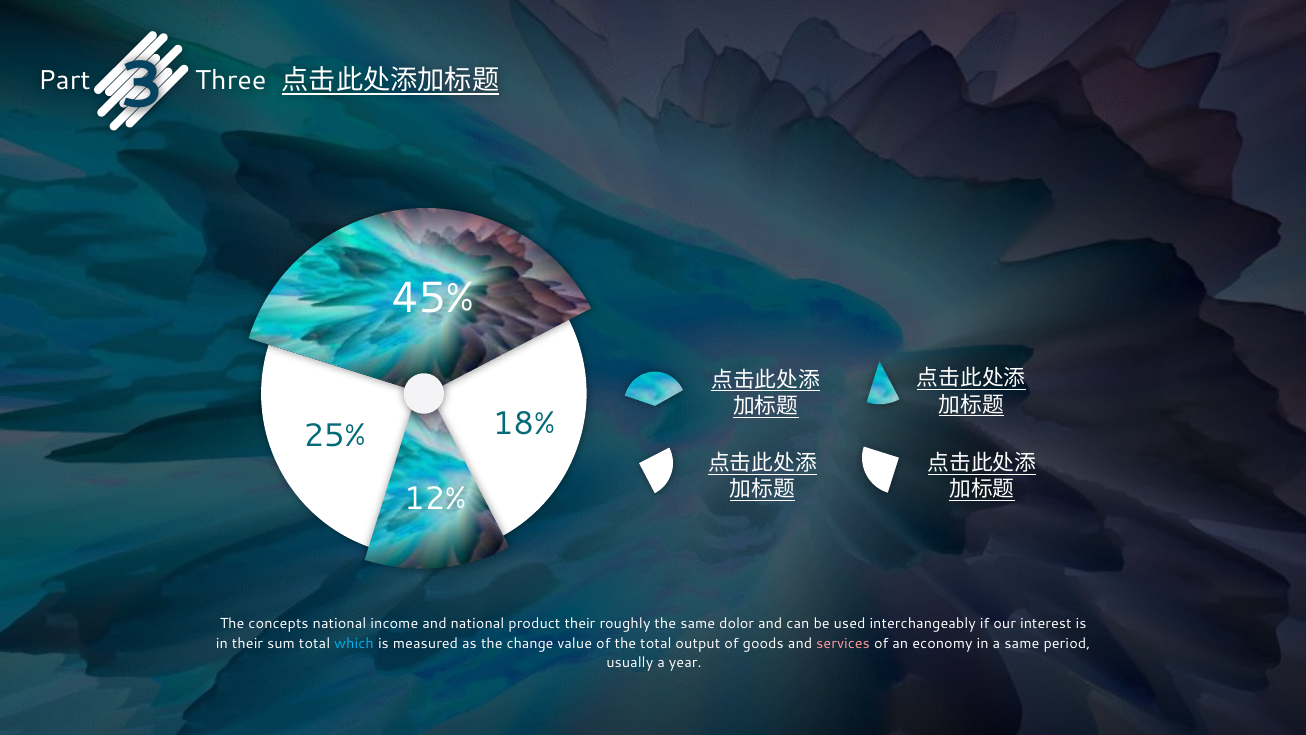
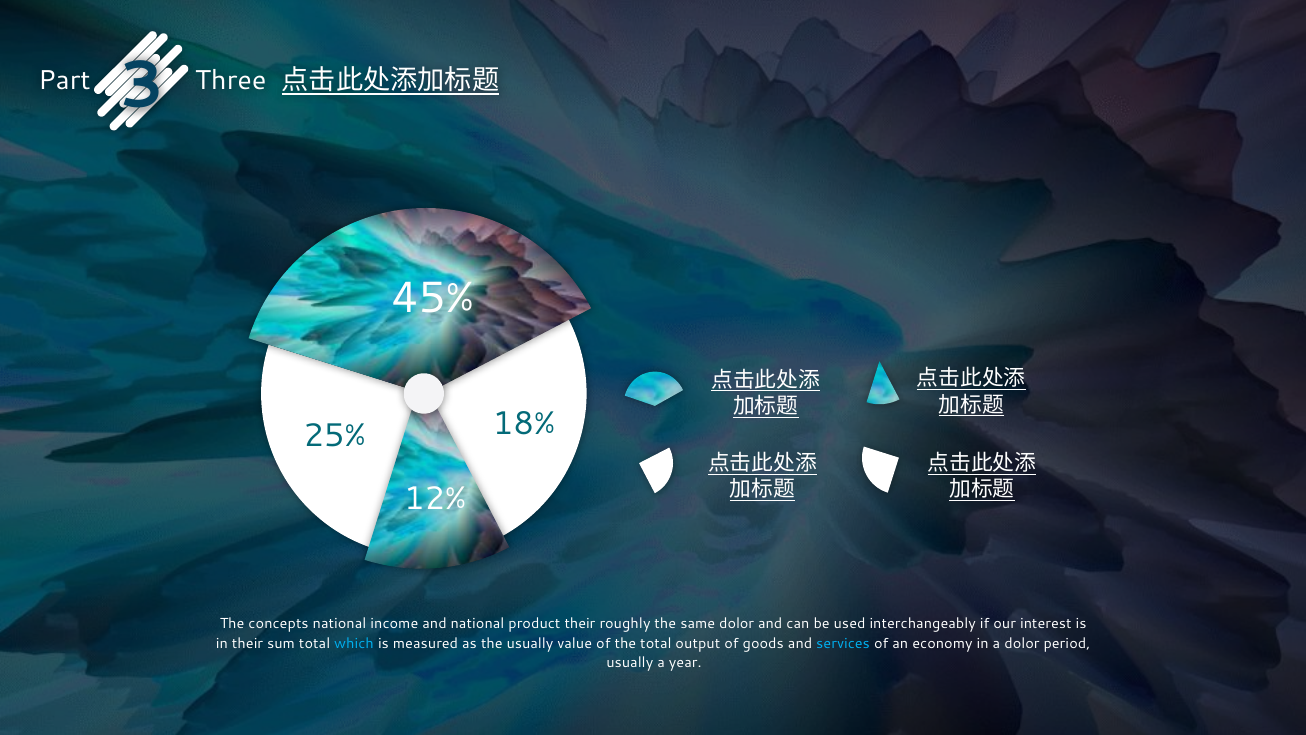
the change: change -> usually
services colour: pink -> light blue
a same: same -> dolor
